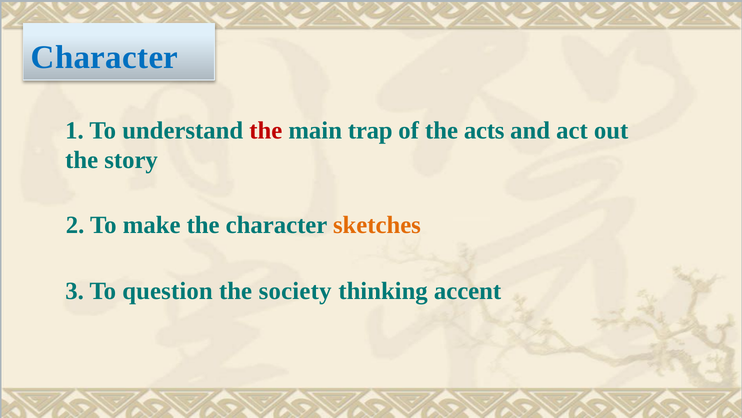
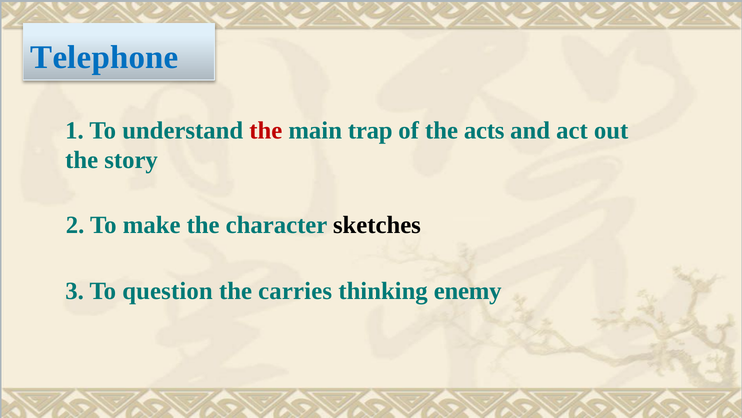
Character at (104, 57): Character -> Telephone
sketches colour: orange -> black
society: society -> carries
accent: accent -> enemy
